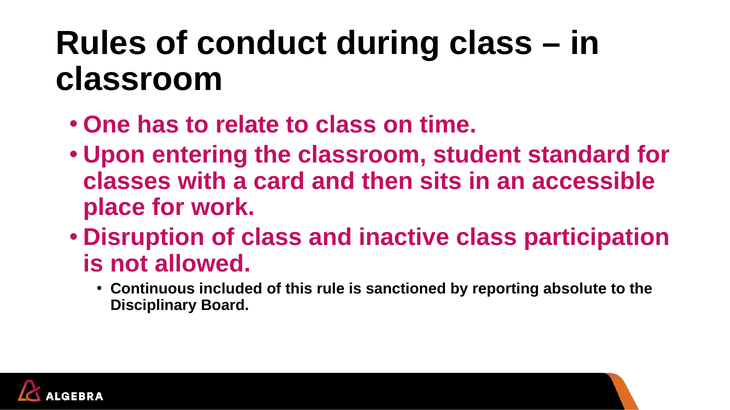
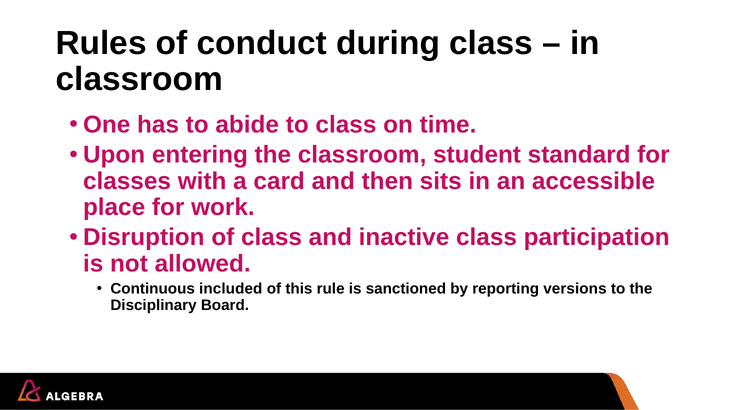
relate: relate -> abide
absolute: absolute -> versions
